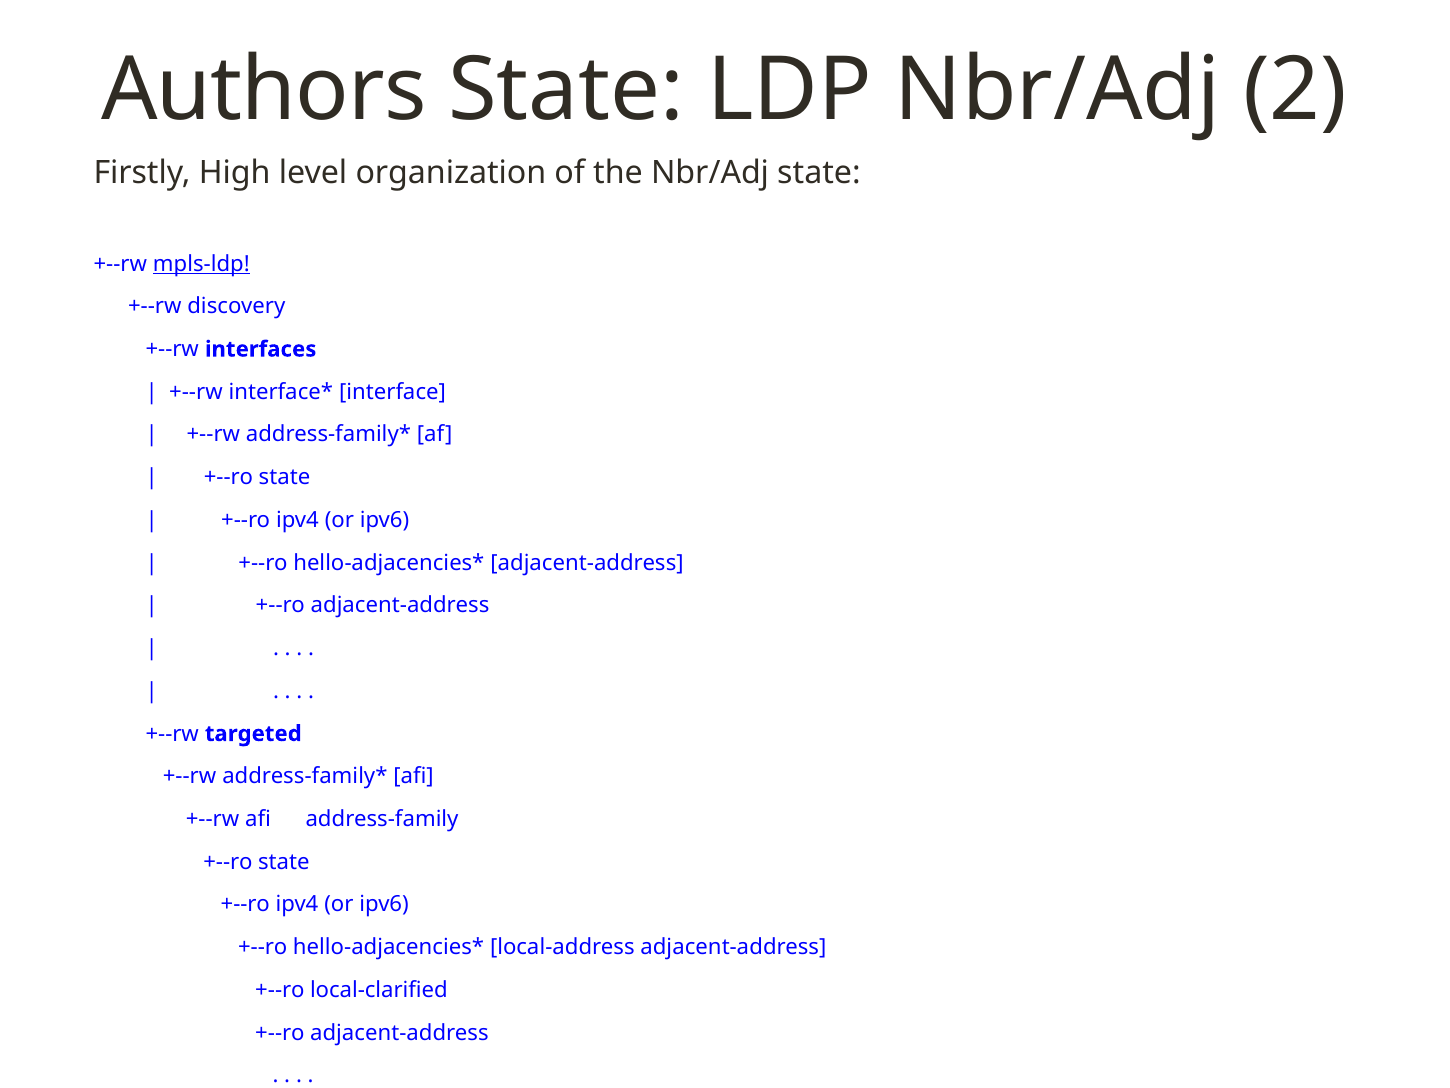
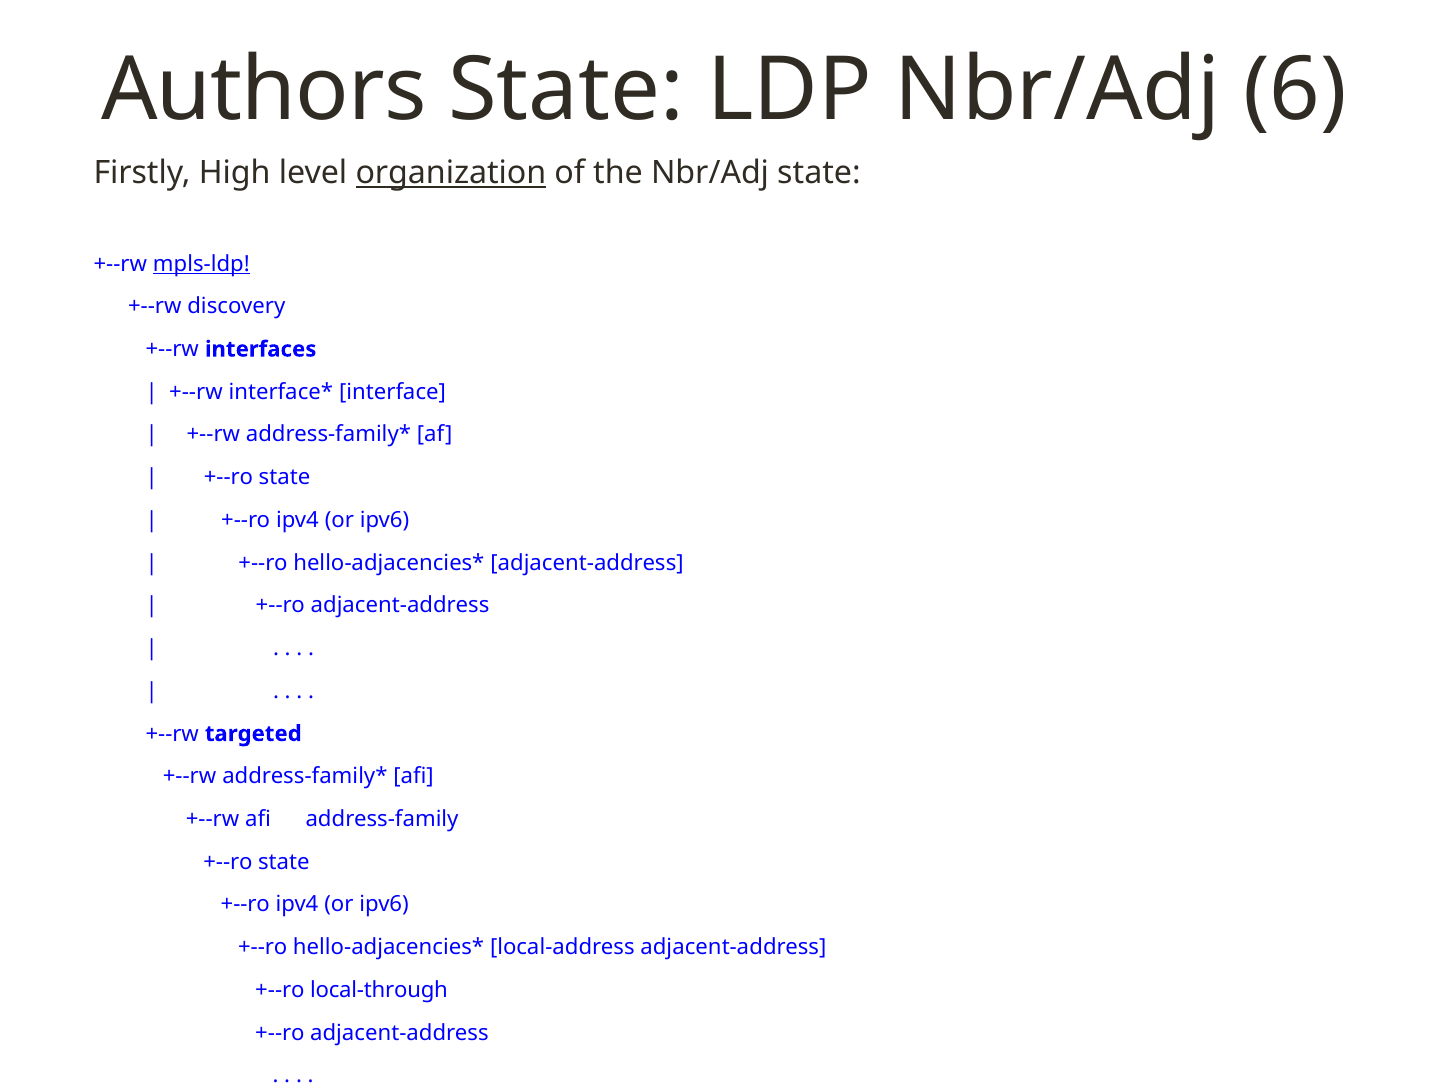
2: 2 -> 6
organization underline: none -> present
local-clarified: local-clarified -> local-through
